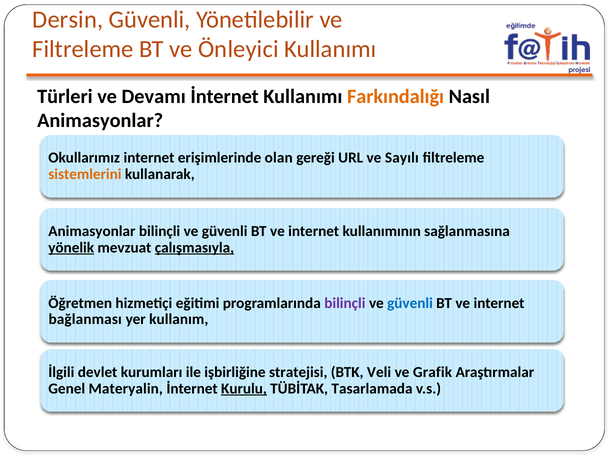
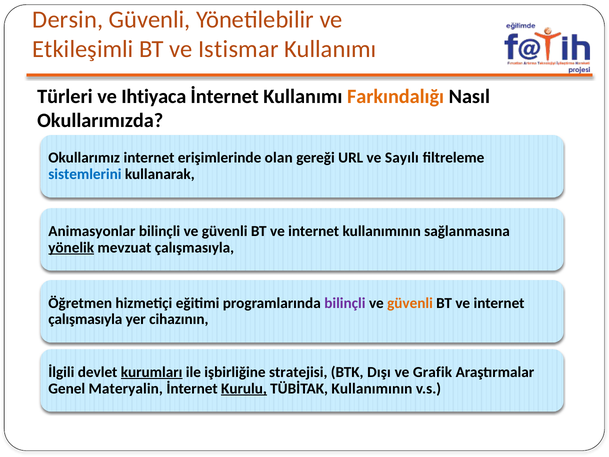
Filtreleme at (83, 49): Filtreleme -> Etkileşimli
Önleyici: Önleyici -> Istismar
Devamı: Devamı -> Ihtiyaca
Animasyonlar at (100, 121): Animasyonlar -> Okullarımızda
sistemlerini colour: orange -> blue
çalışmasıyla at (194, 247) underline: present -> none
güvenli at (410, 303) colour: blue -> orange
bağlanması at (85, 319): bağlanması -> çalışmasıyla
kullanım: kullanım -> cihazının
kurumları underline: none -> present
Veli: Veli -> Dışı
TÜBİTAK Tasarlamada: Tasarlamada -> Kullanımının
